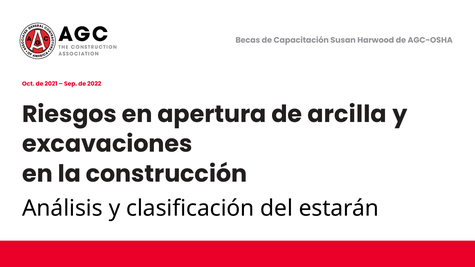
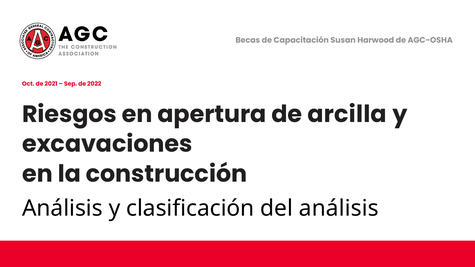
del estarán: estarán -> análisis
